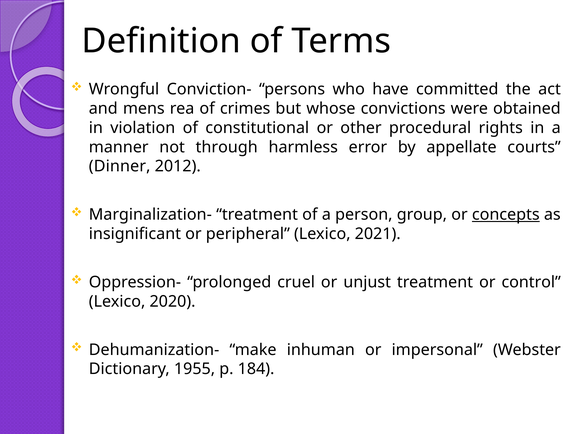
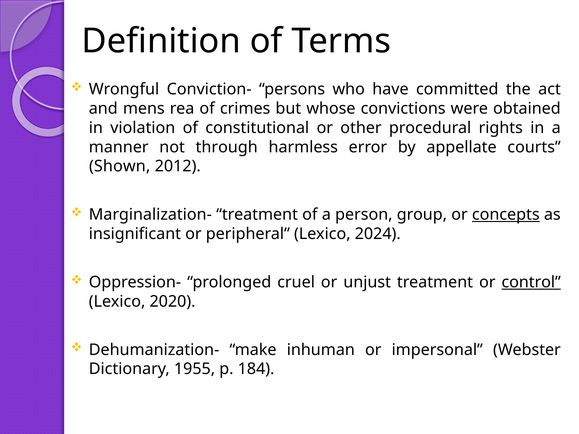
Dinner: Dinner -> Shown
2021: 2021 -> 2024
control underline: none -> present
